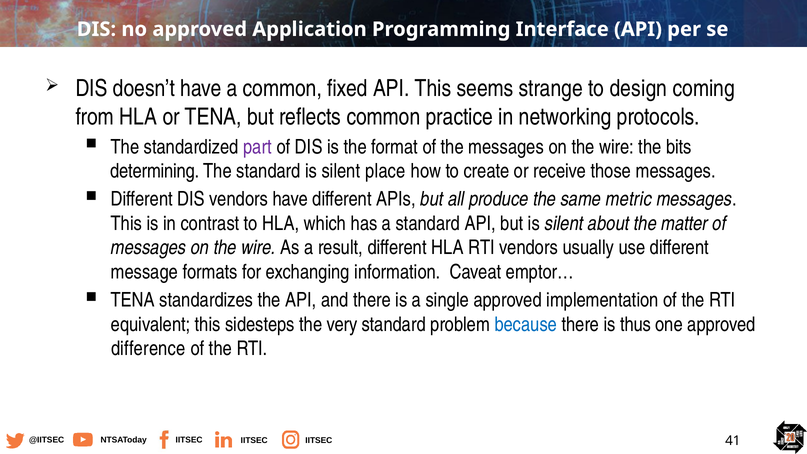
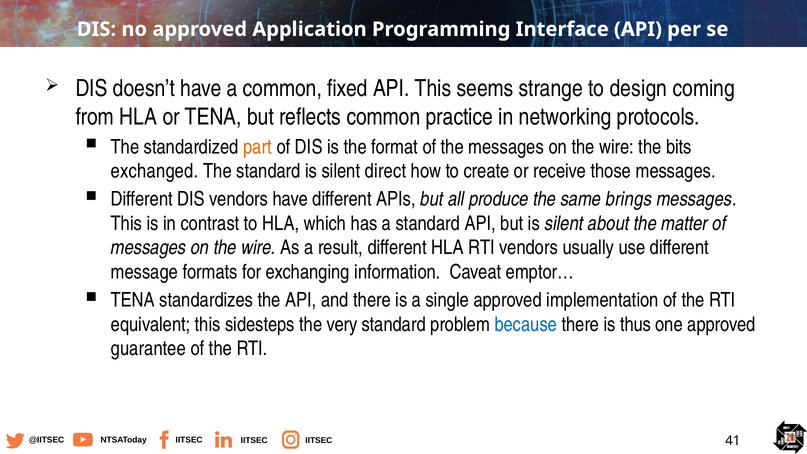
part colour: purple -> orange
determining: determining -> exchanged
place: place -> direct
metric: metric -> brings
difference: difference -> guarantee
